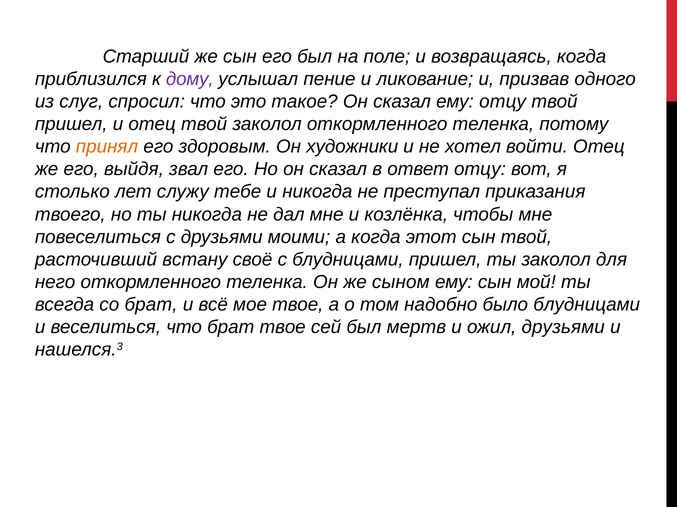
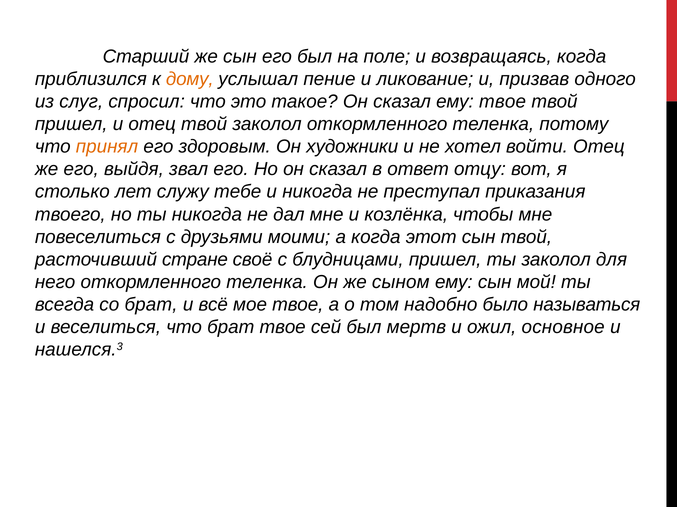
дому colour: purple -> orange
ему отцу: отцу -> твое
встану: встану -> стране
было блудницами: блудницами -> называться
ожил друзьями: друзьями -> основное
